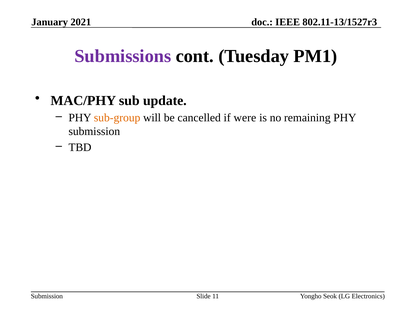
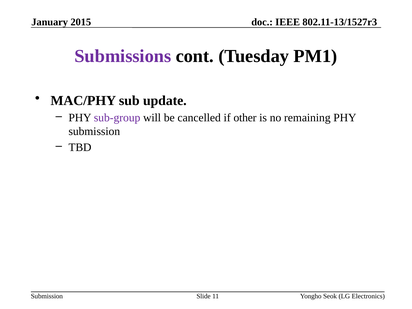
2021: 2021 -> 2015
sub-group colour: orange -> purple
were: were -> other
